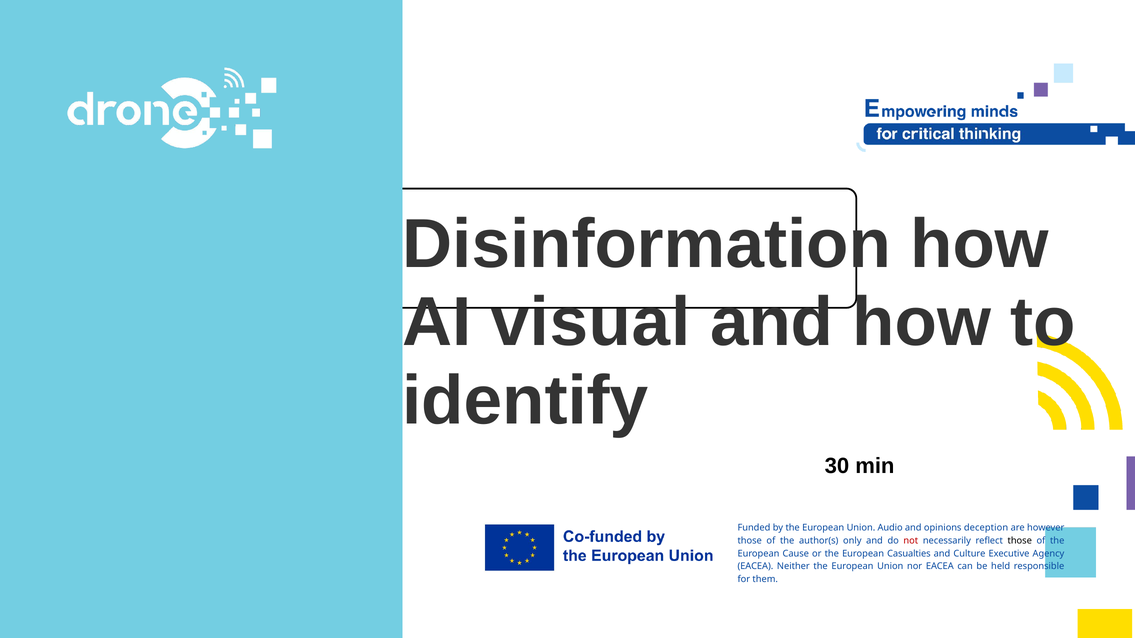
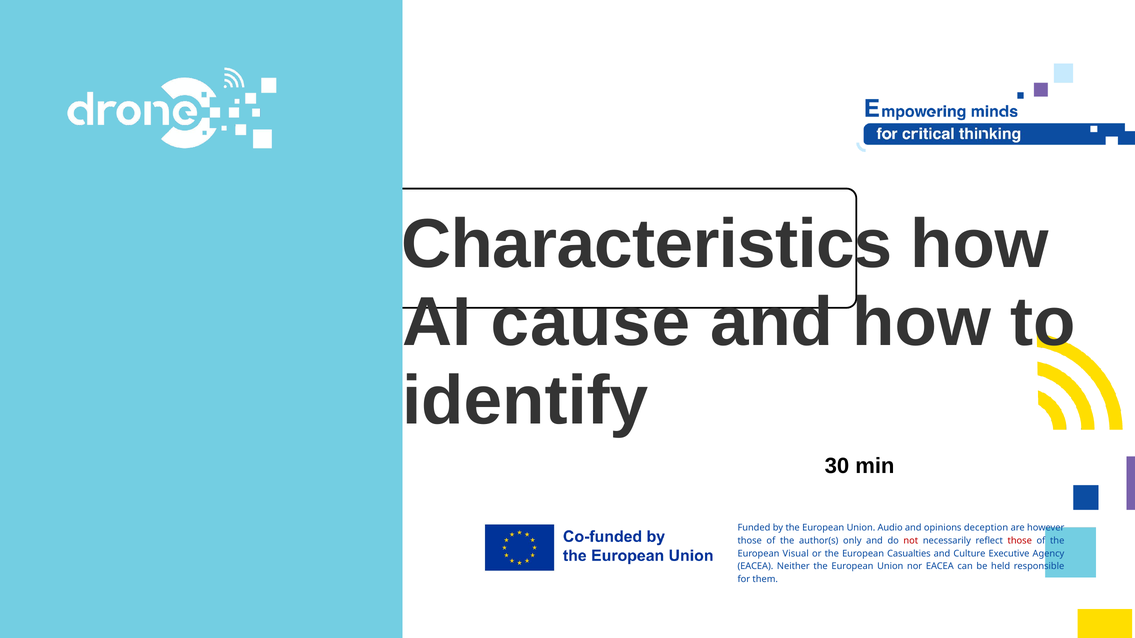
Disinformation: Disinformation -> Characteristics
visual: visual -> cause
those at (1020, 541) colour: black -> red
Cause: Cause -> Visual
